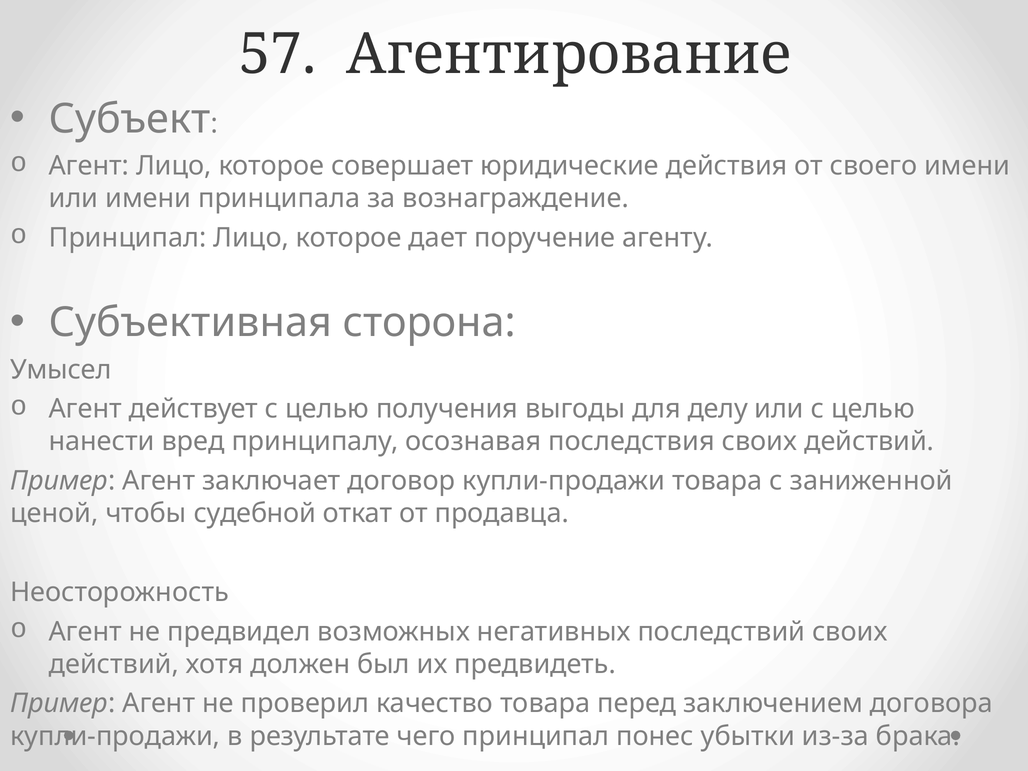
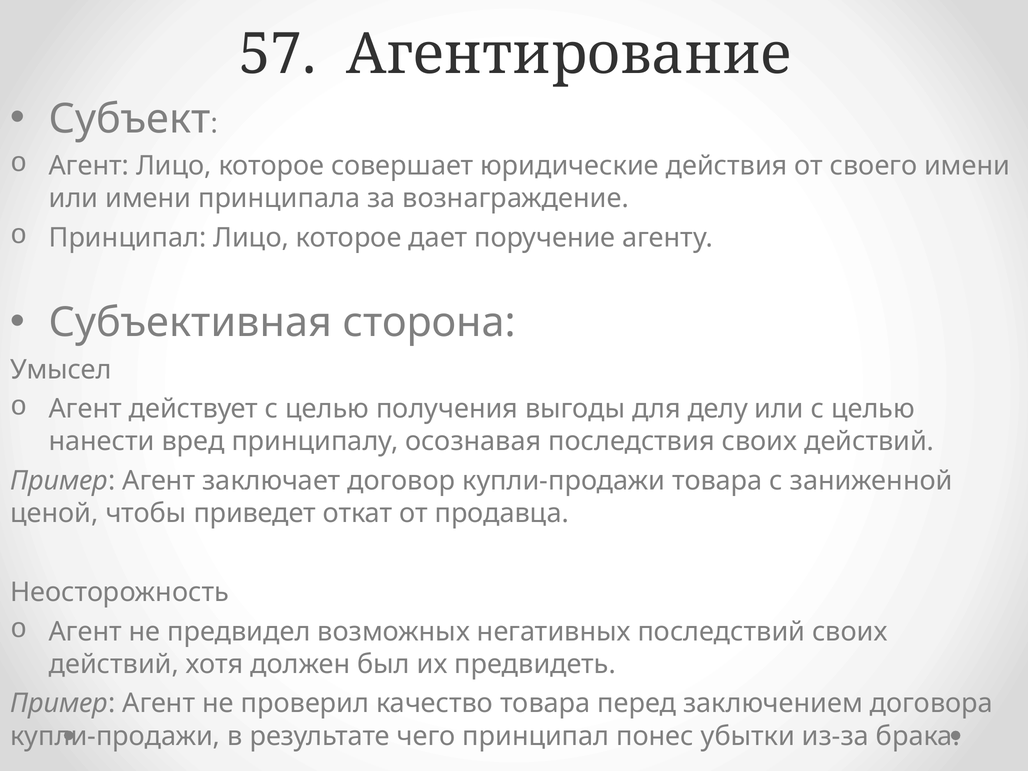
судебной: судебной -> приведет
